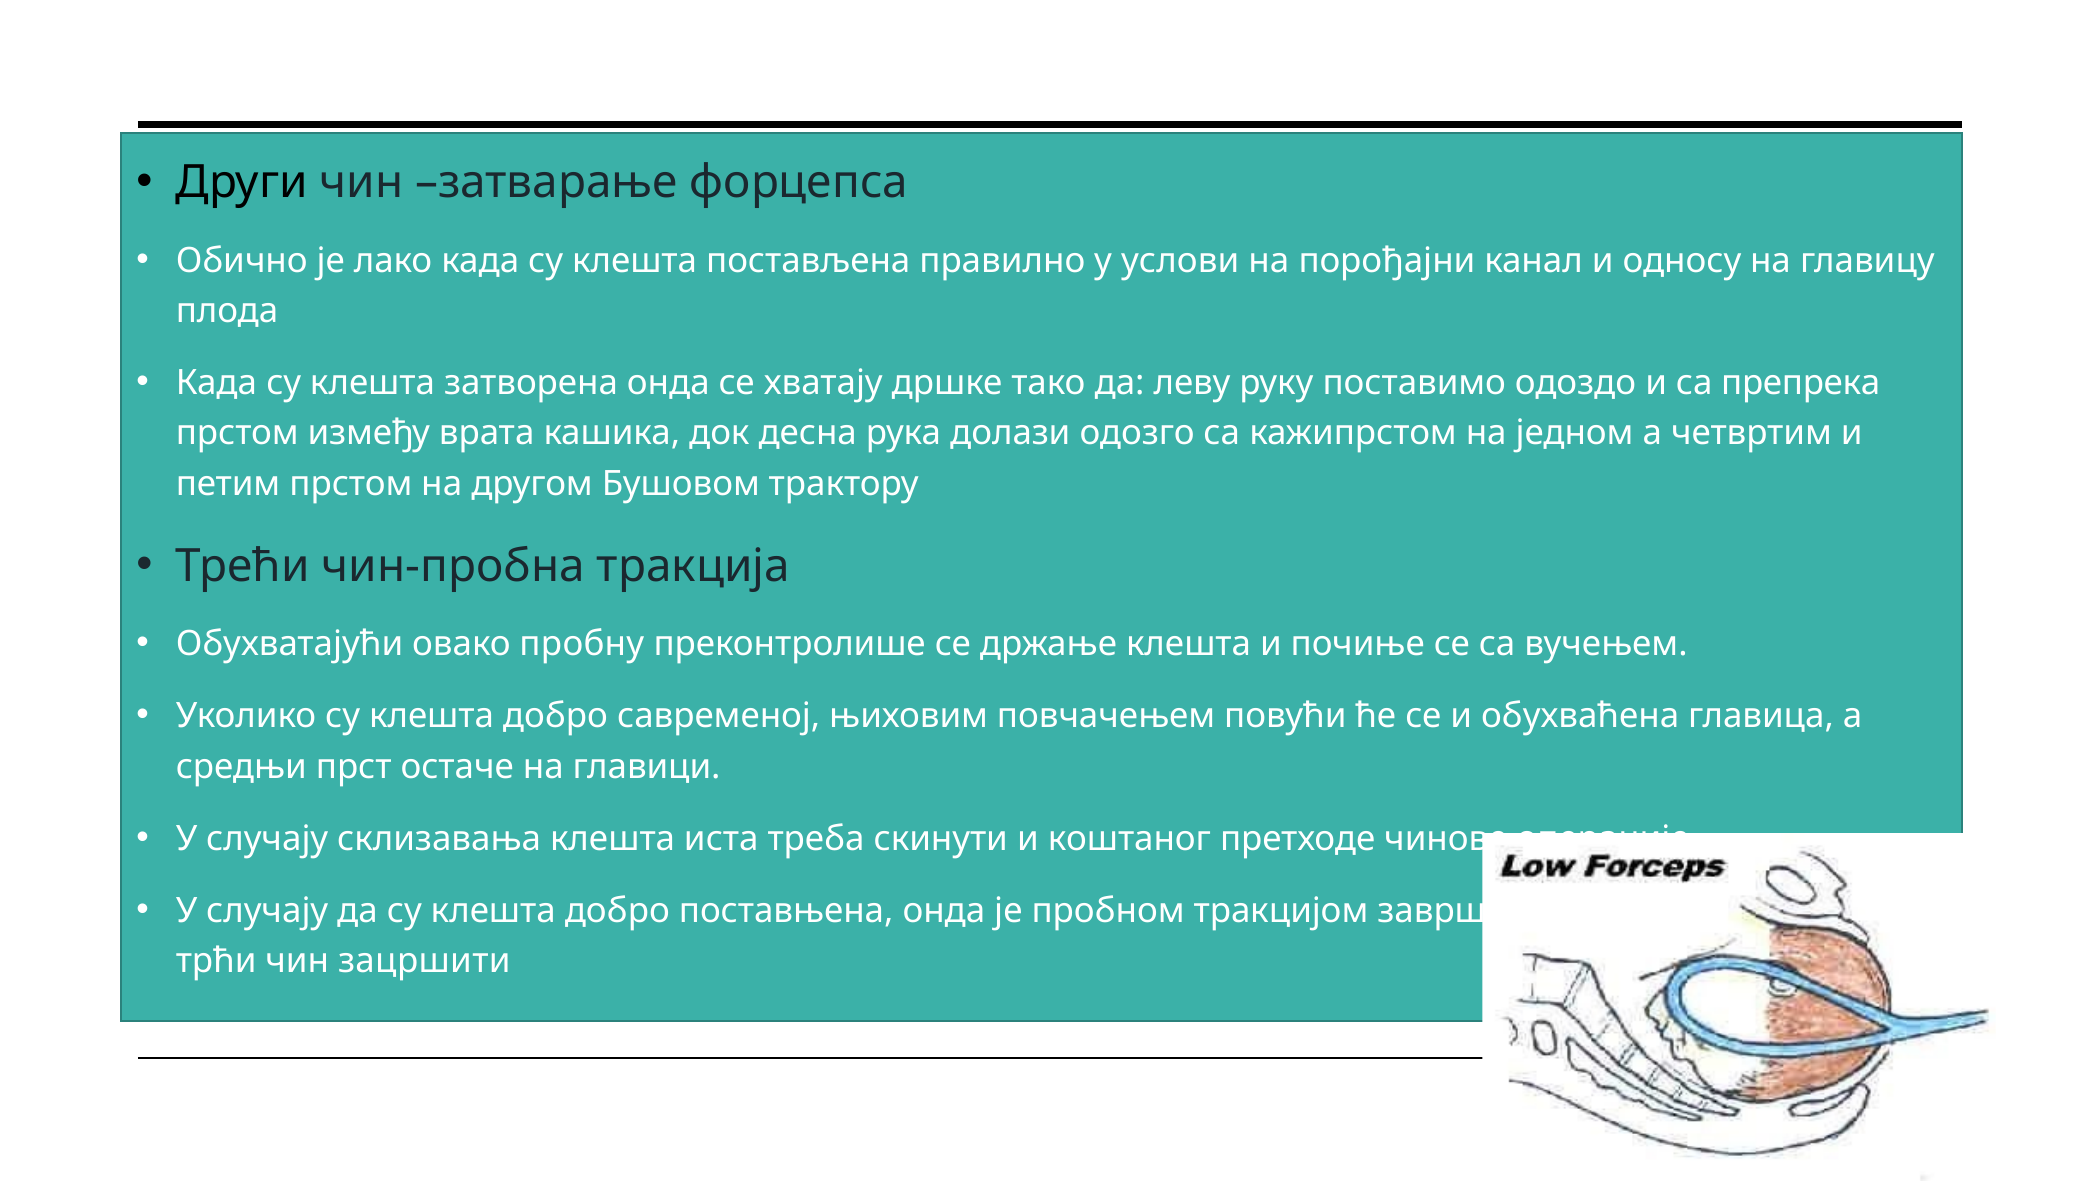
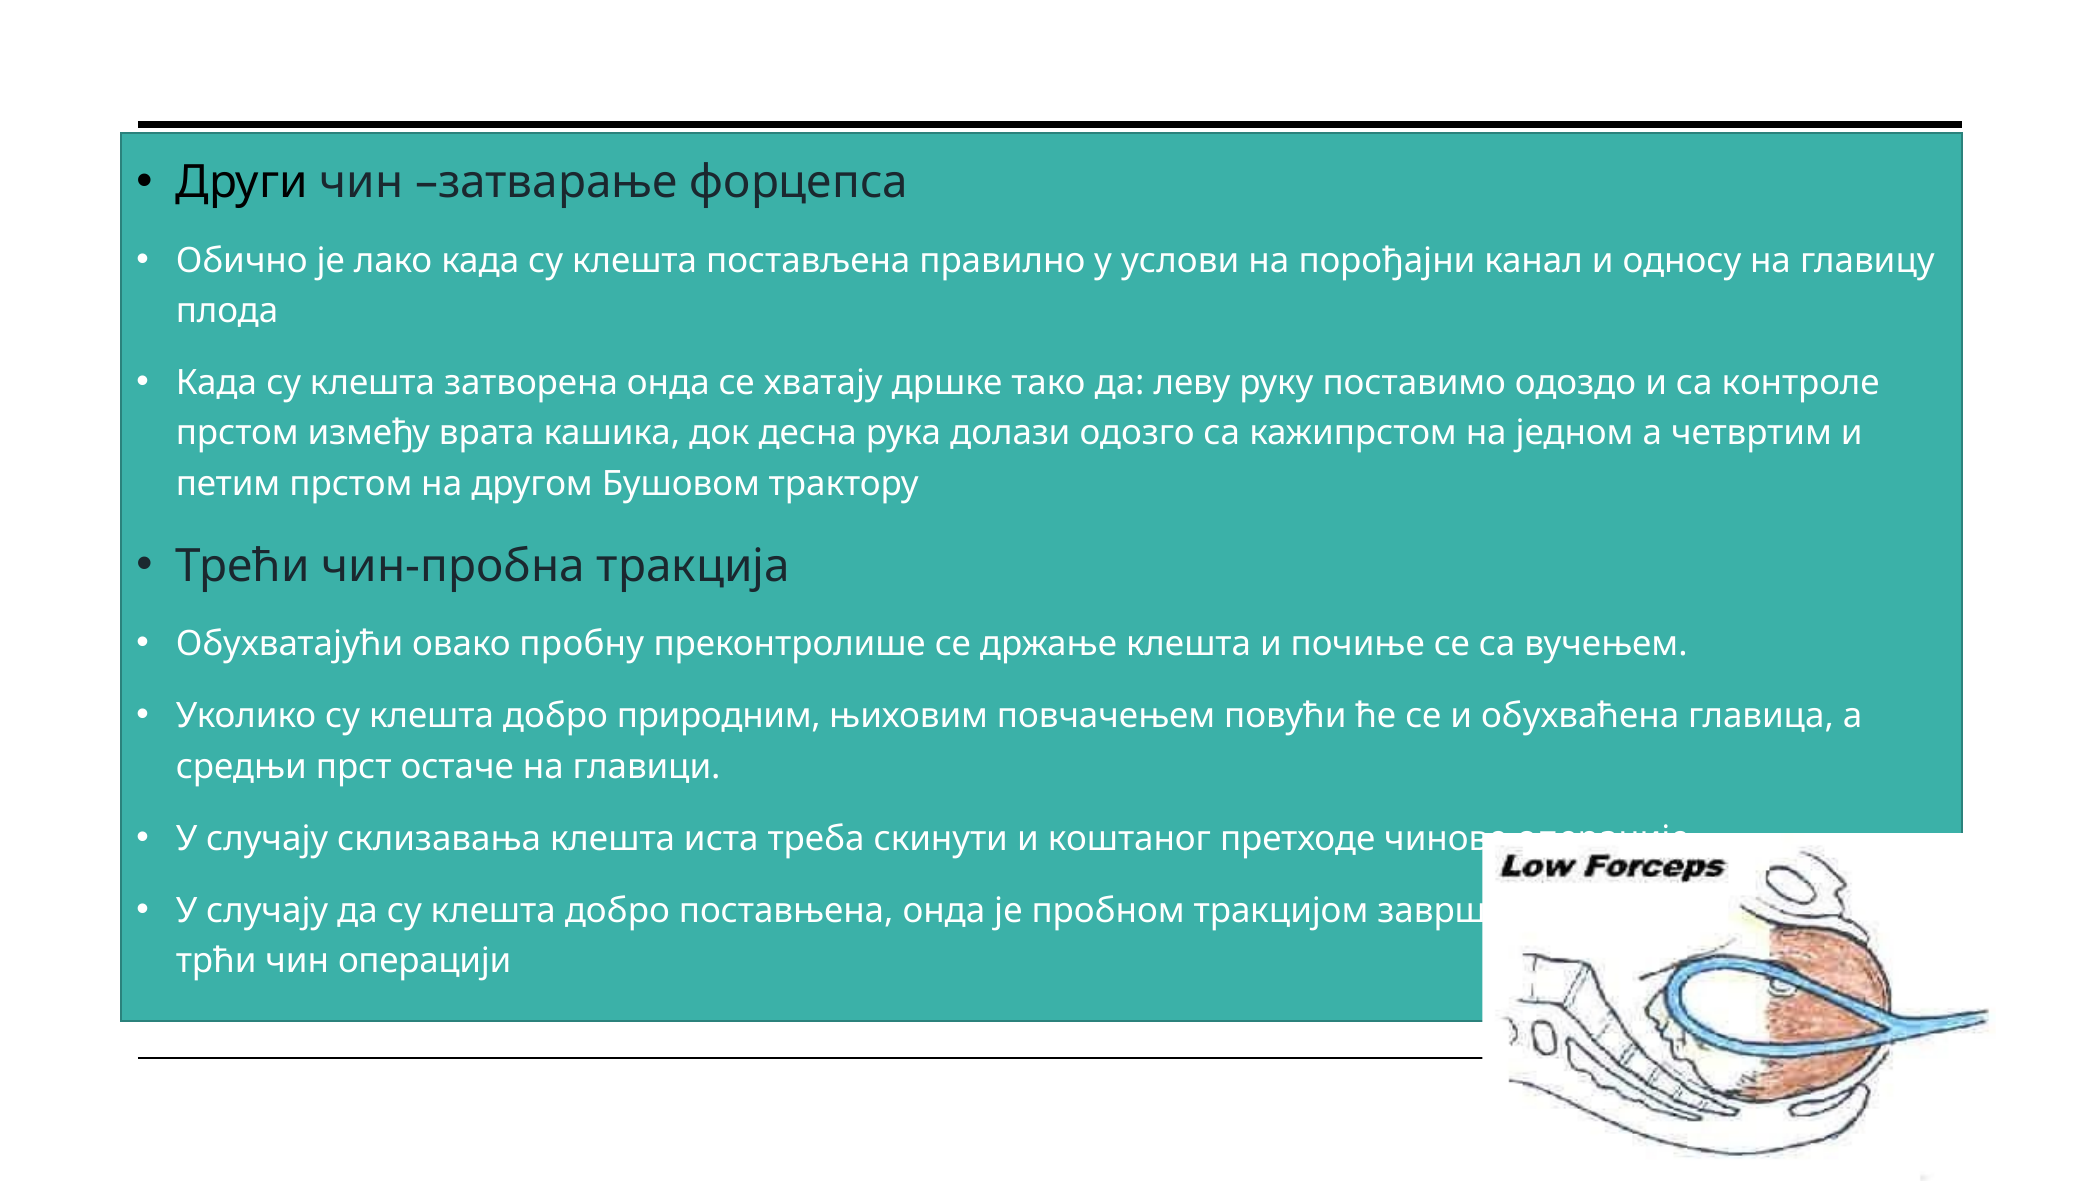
препрека: препрека -> контроле
савременој: савременој -> природним
зацршити: зацршити -> операцији
